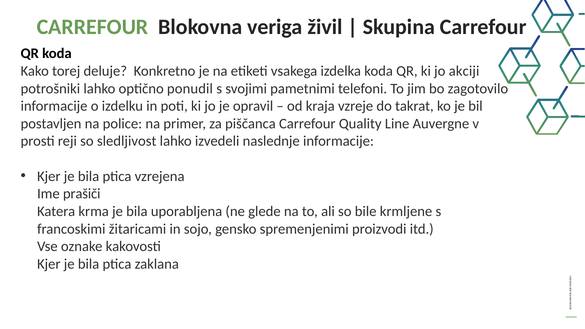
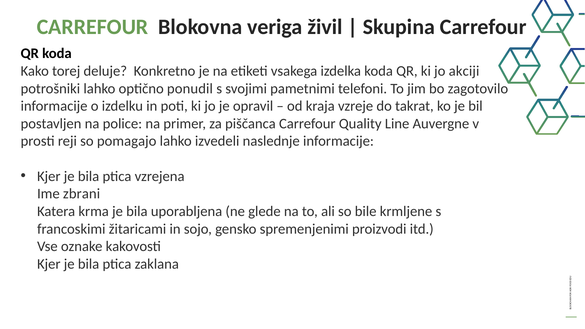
sledljivost: sledljivost -> pomagajo
prašiči: prašiči -> zbrani
